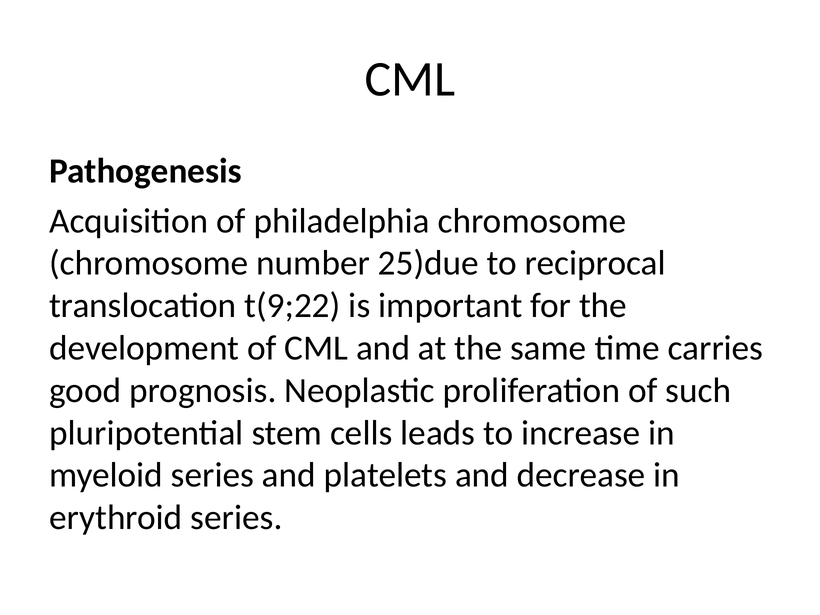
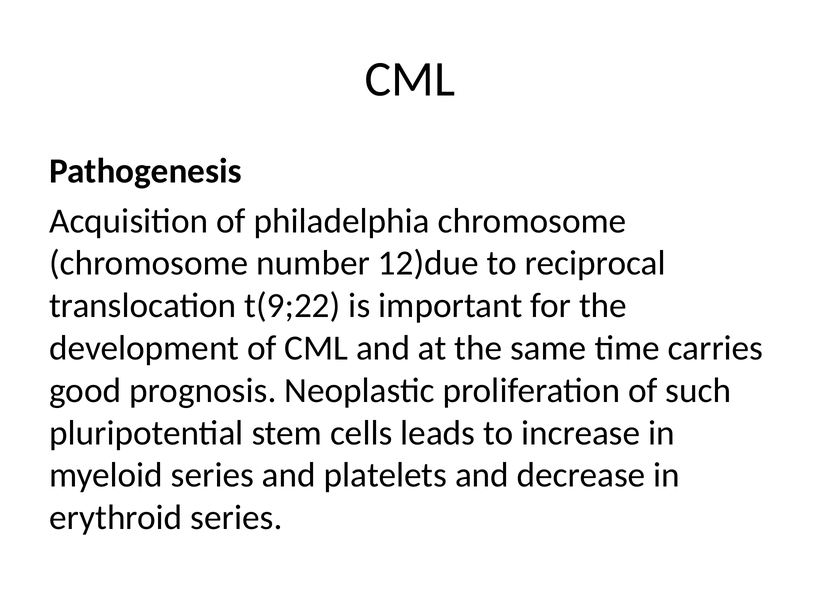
25)due: 25)due -> 12)due
